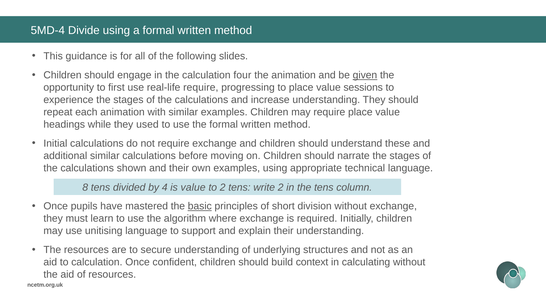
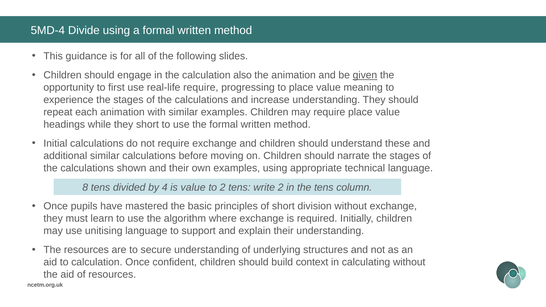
four: four -> also
sessions: sessions -> meaning
they used: used -> short
basic underline: present -> none
